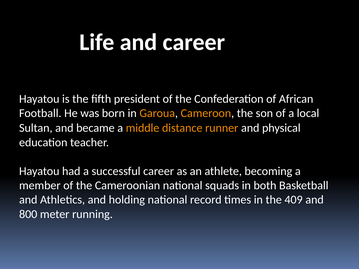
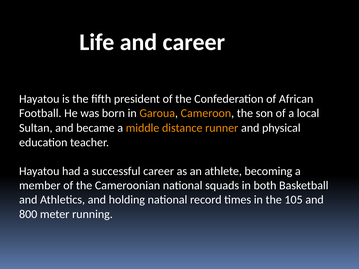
409: 409 -> 105
